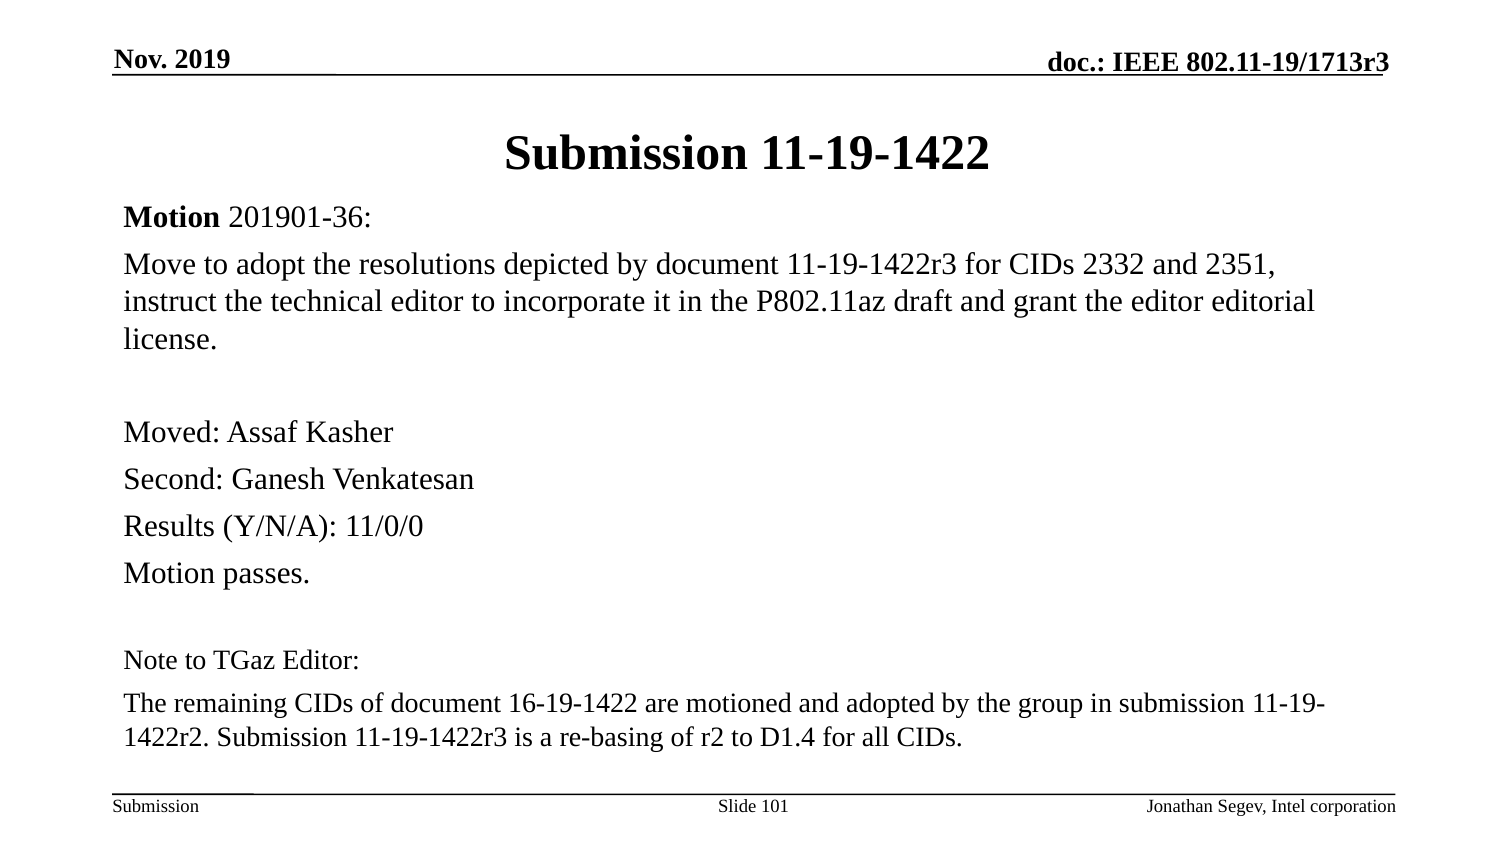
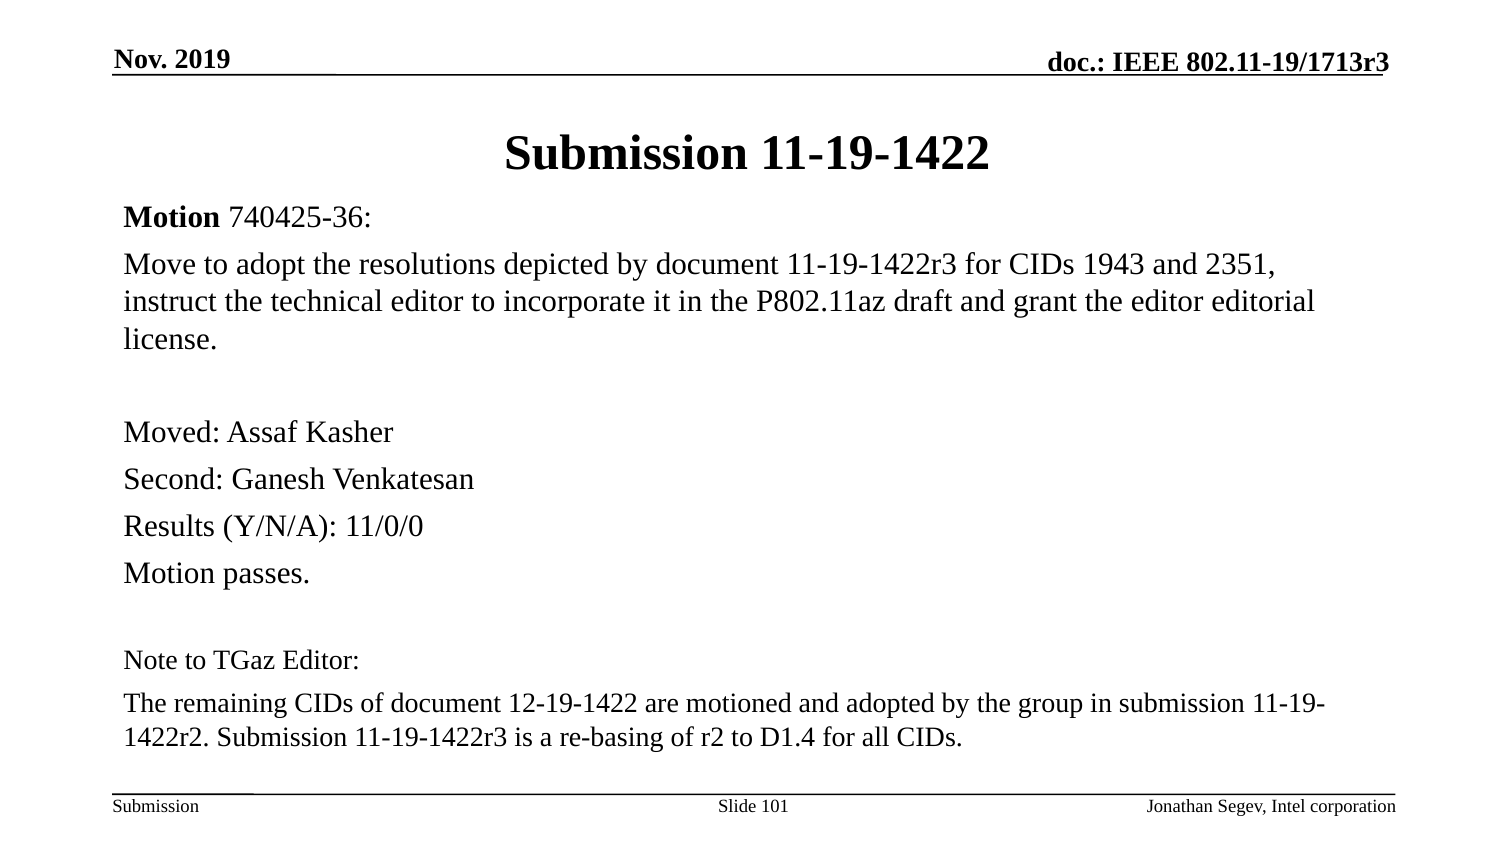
201901-36: 201901-36 -> 740425-36
2332: 2332 -> 1943
16-19-1422: 16-19-1422 -> 12-19-1422
